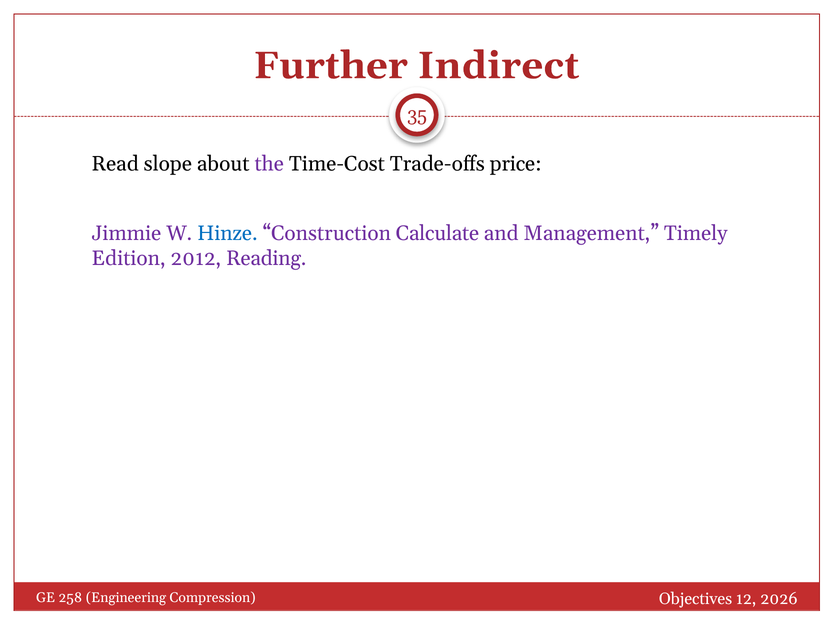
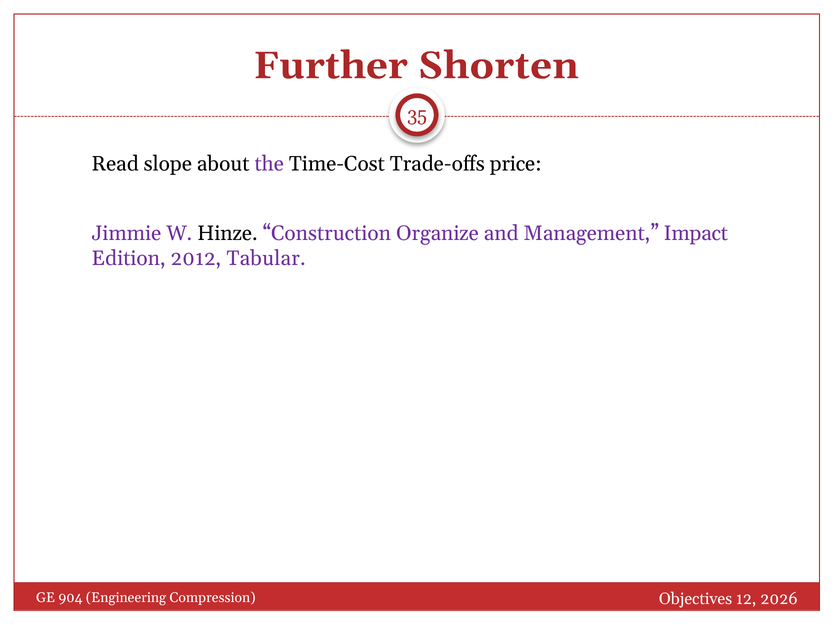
Indirect: Indirect -> Shorten
Hinze colour: blue -> black
Calculate: Calculate -> Organize
Timely: Timely -> Impact
Reading: Reading -> Tabular
258: 258 -> 904
